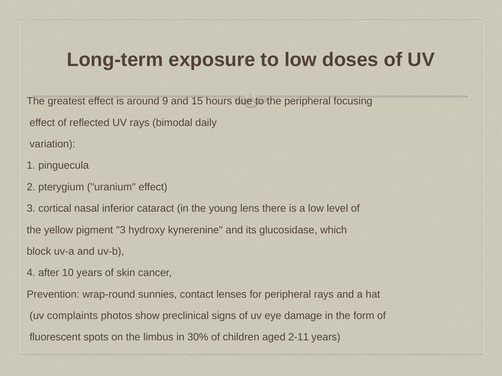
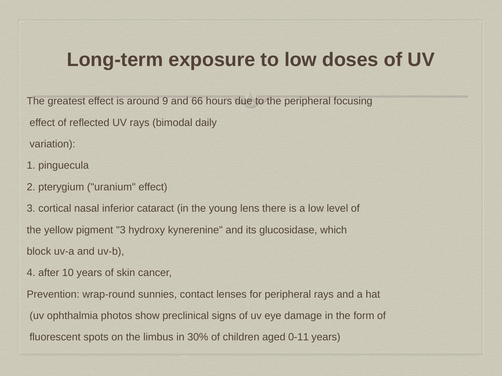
15: 15 -> 66
complaints: complaints -> ophthalmia
2-11: 2-11 -> 0-11
